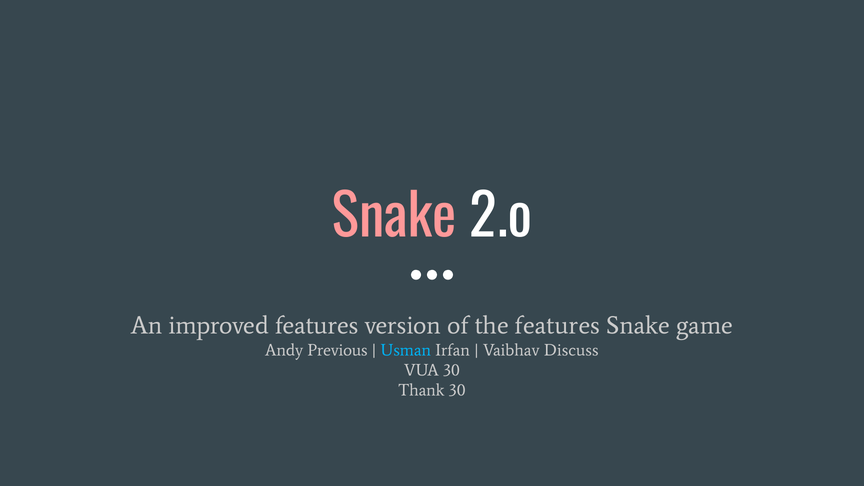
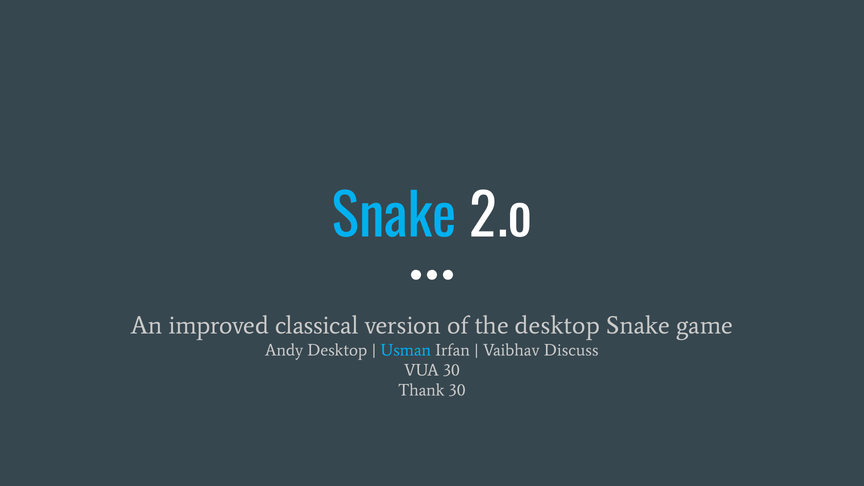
Snake at (394, 218) colour: pink -> light blue
improved features: features -> classical
the features: features -> desktop
Andy Previous: Previous -> Desktop
